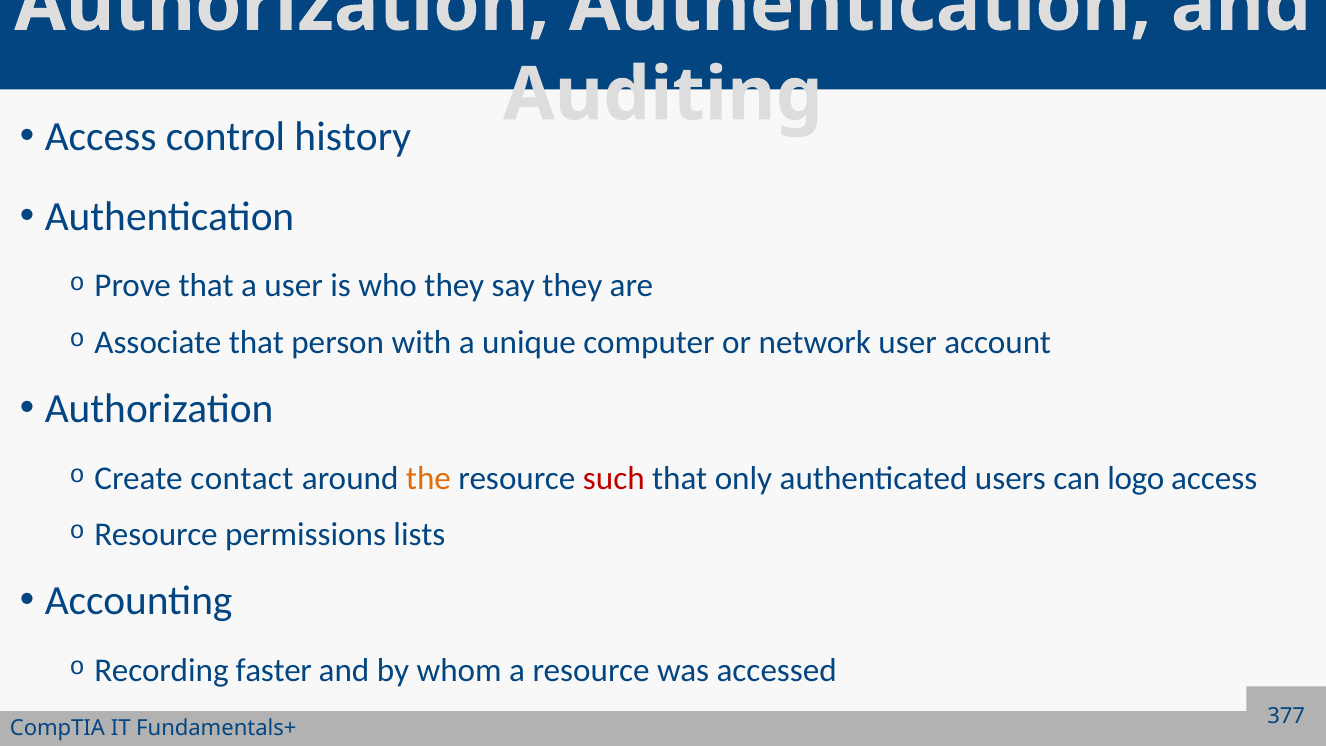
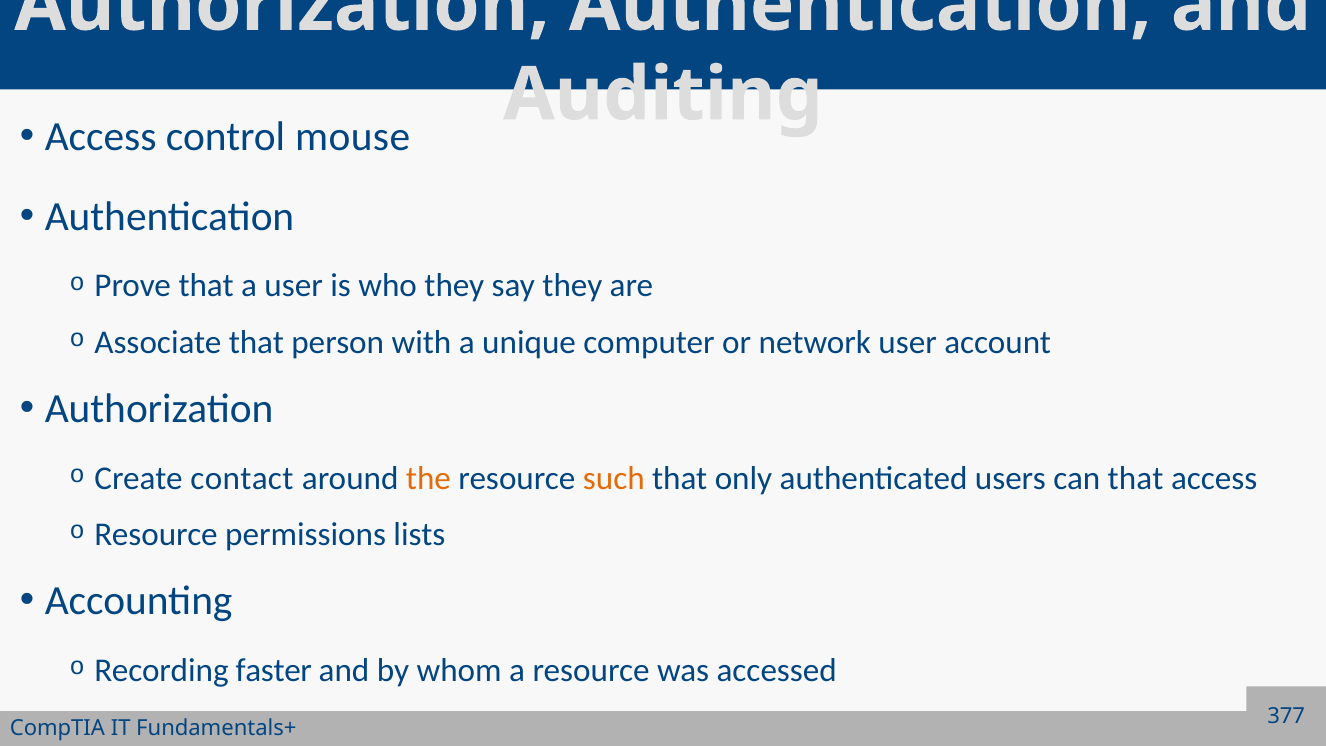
history: history -> mouse
such colour: red -> orange
can logo: logo -> that
